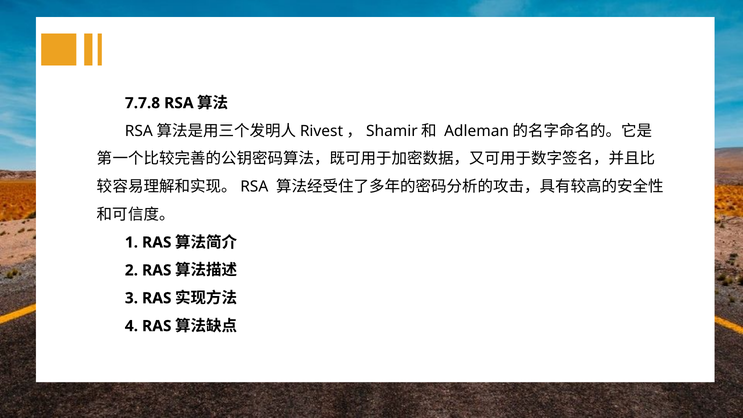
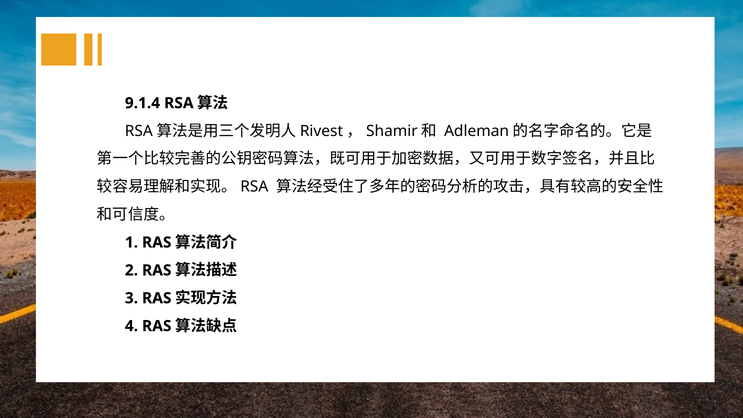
7.7.8: 7.7.8 -> 9.1.4
